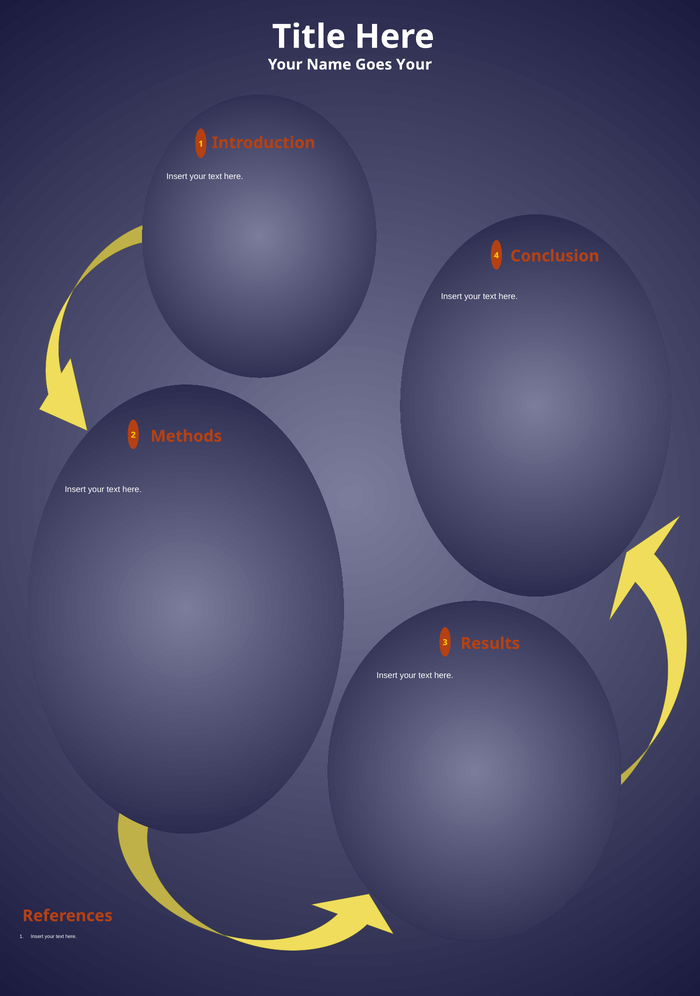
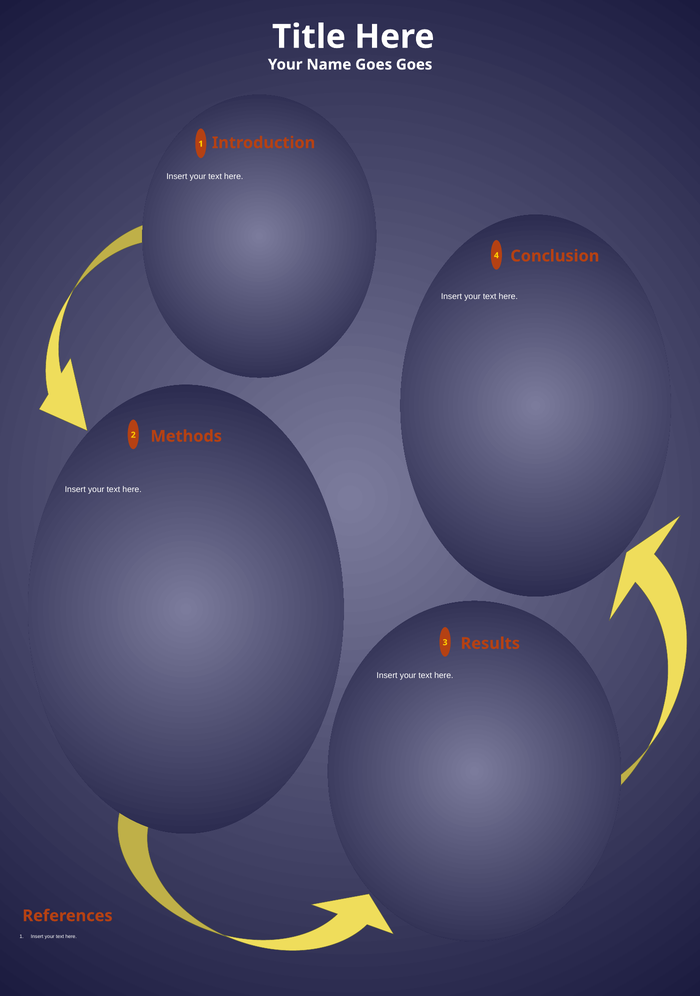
Goes Your: Your -> Goes
